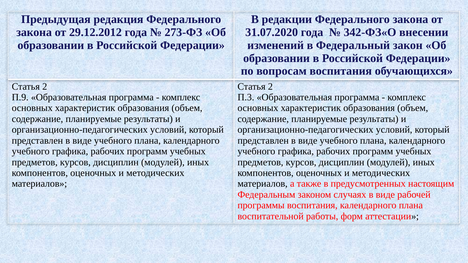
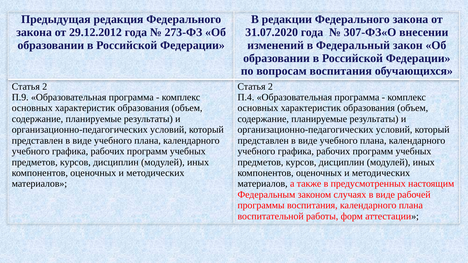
342-ФЗ«О: 342-ФЗ«О -> 307-ФЗ«О
П.3: П.3 -> П.4
